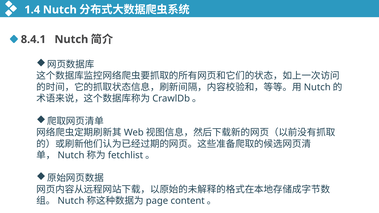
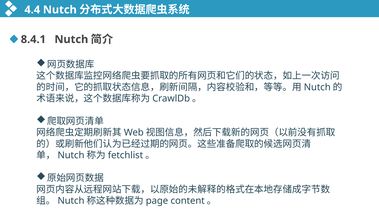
1.4: 1.4 -> 4.4
